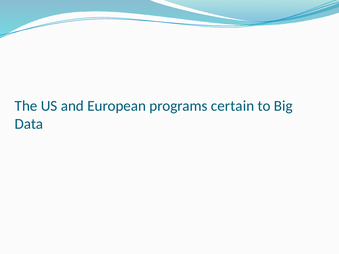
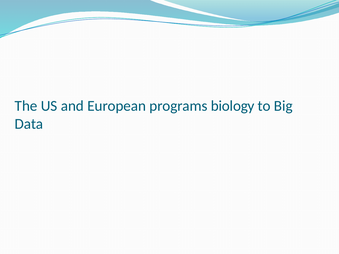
certain: certain -> biology
